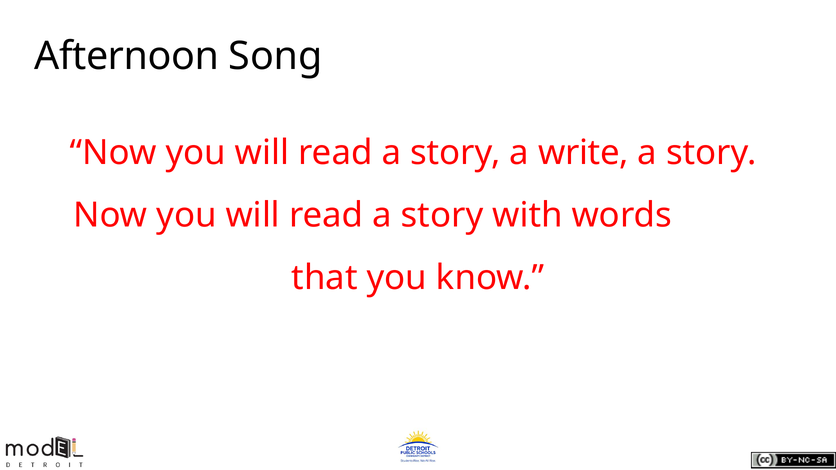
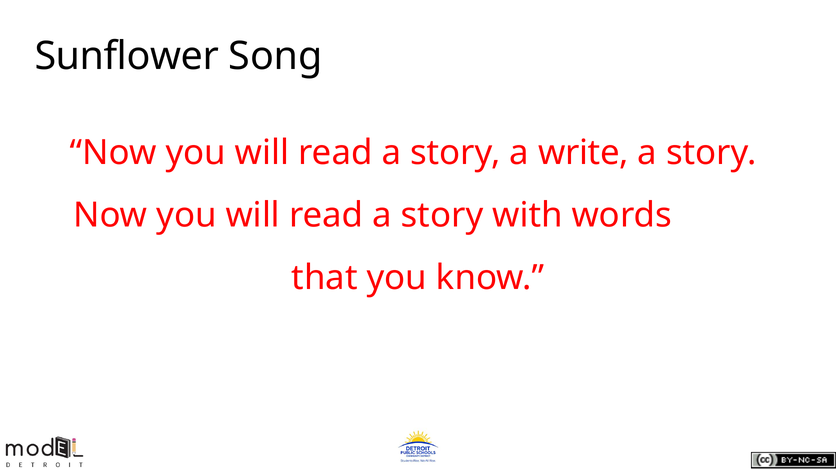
Afternoon: Afternoon -> Sunflower
